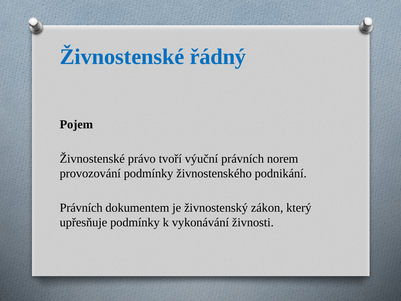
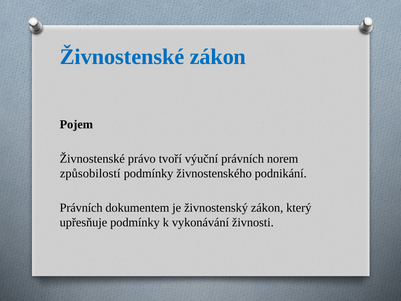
Živnostenské řádný: řádný -> zákon
provozování: provozování -> způsobilostí
